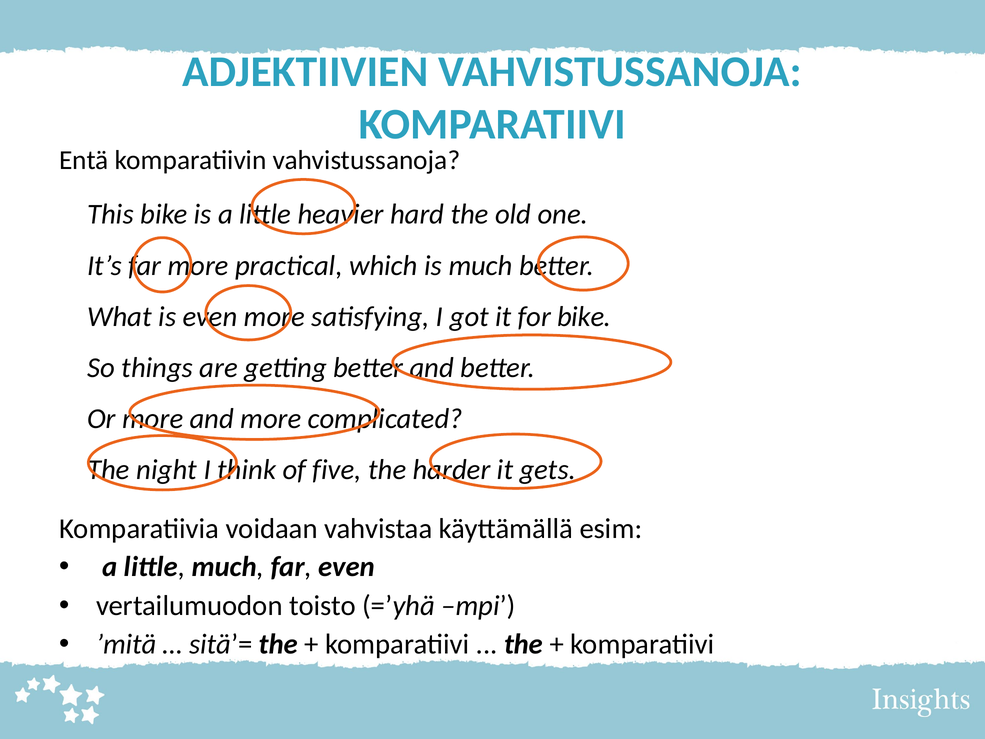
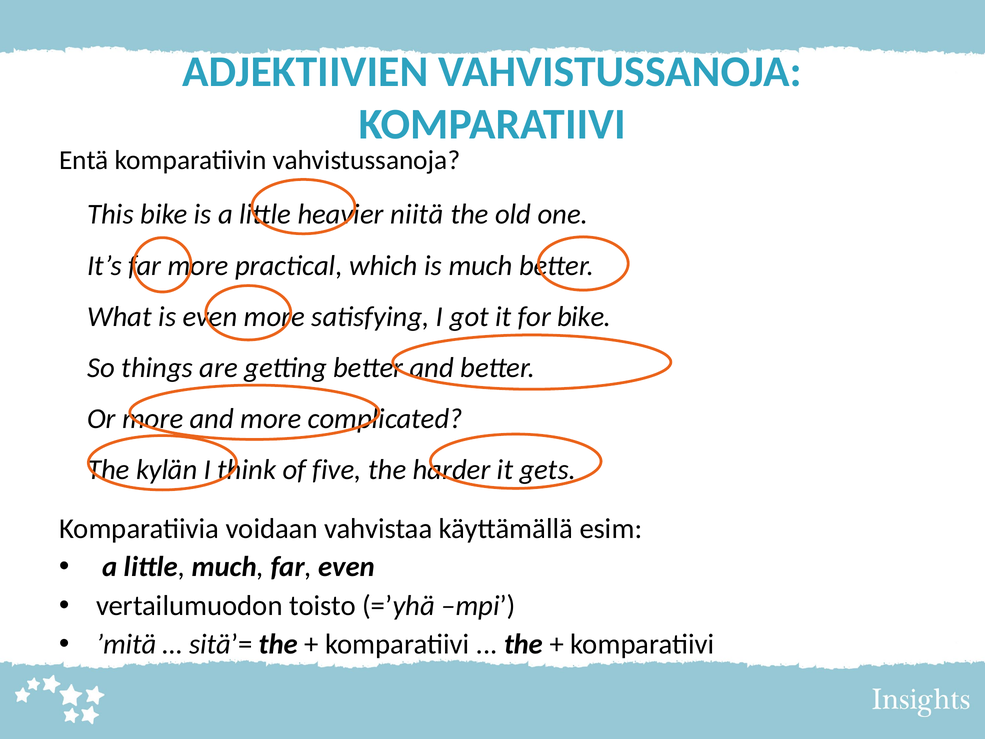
hard: hard -> niitä
night: night -> kylän
